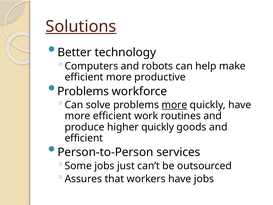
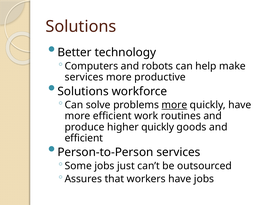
Solutions at (81, 26) underline: present -> none
efficient at (84, 77): efficient -> services
Problems at (83, 91): Problems -> Solutions
